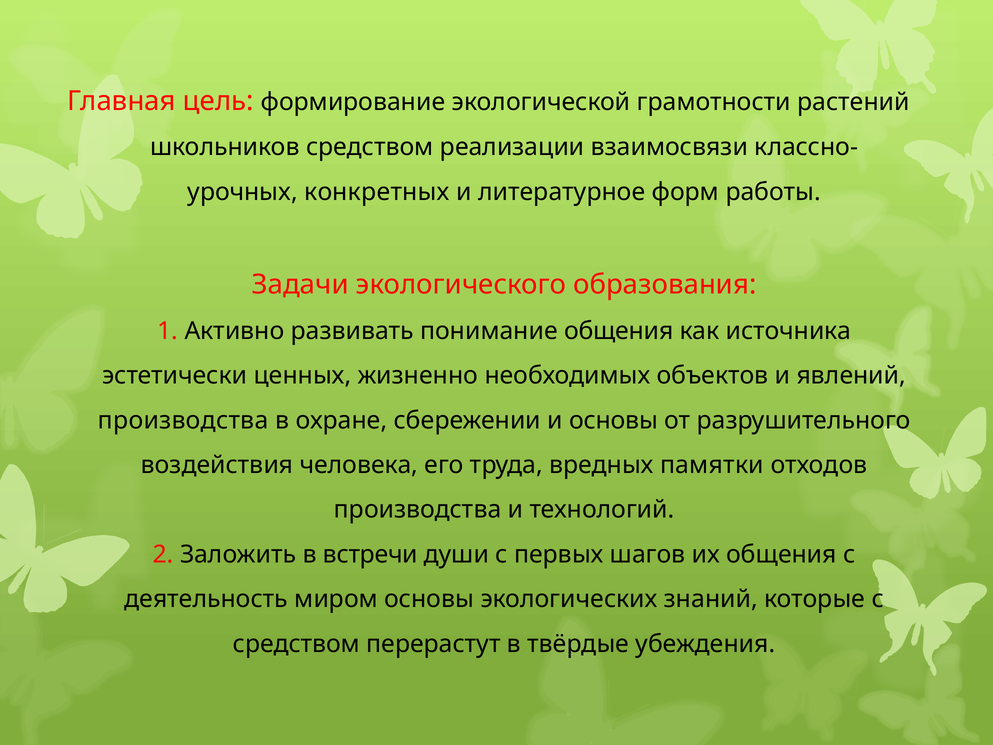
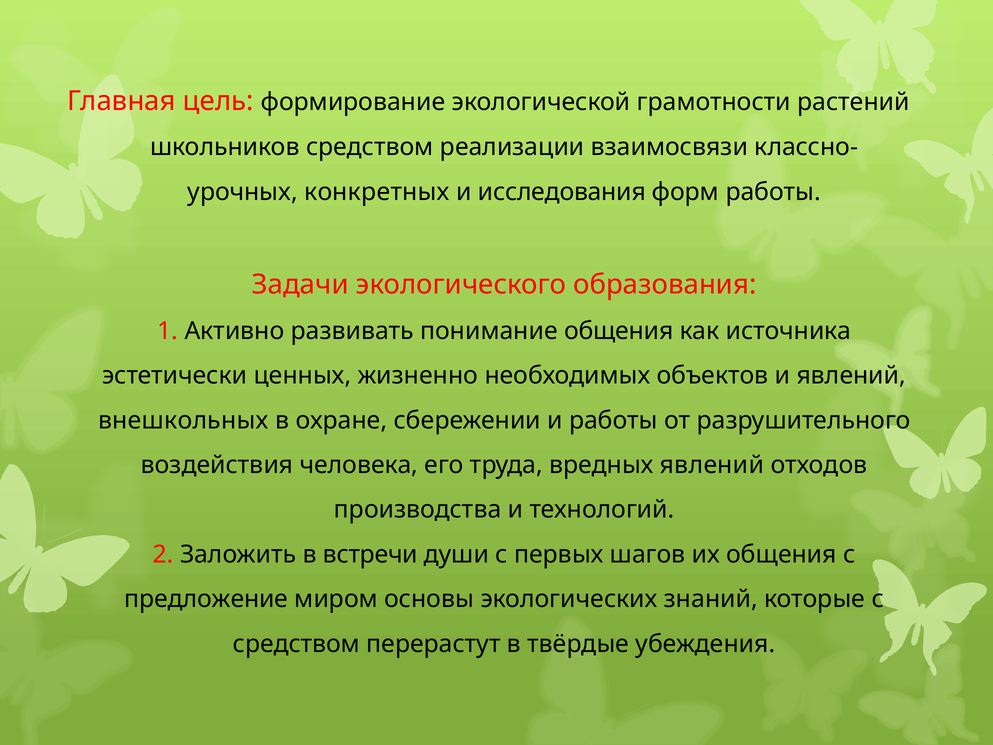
литературное: литературное -> исследования
производства at (183, 420): производства -> внешкольных
и основы: основы -> работы
вредных памятки: памятки -> явлений
деятельность: деятельность -> предложение
